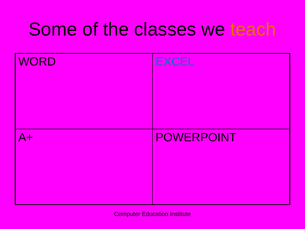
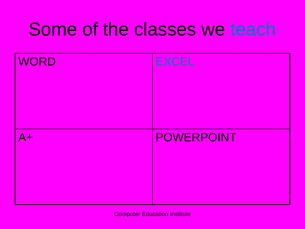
teach colour: orange -> blue
